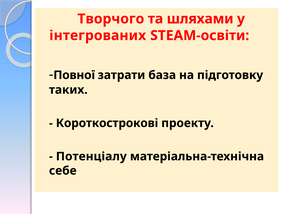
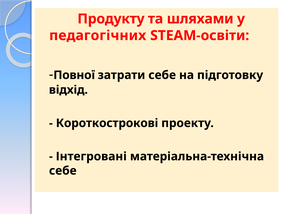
Творчого: Творчого -> Продукту
інтегрованих: інтегрованих -> педагогічних
затрати база: база -> себе
таких: таких -> відхід
Потенціалу: Потенціалу -> Інтегровані
